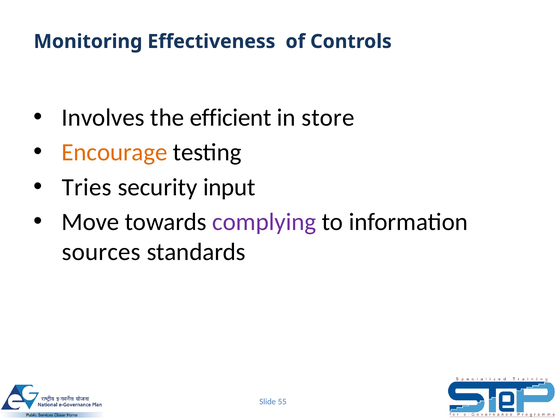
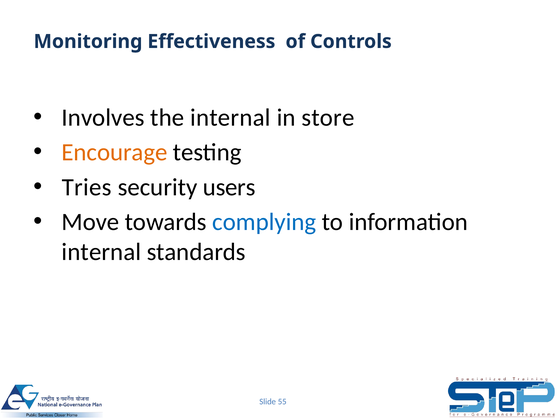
the efficient: efficient -> internal
input: input -> users
complying colour: purple -> blue
sources at (101, 252): sources -> internal
